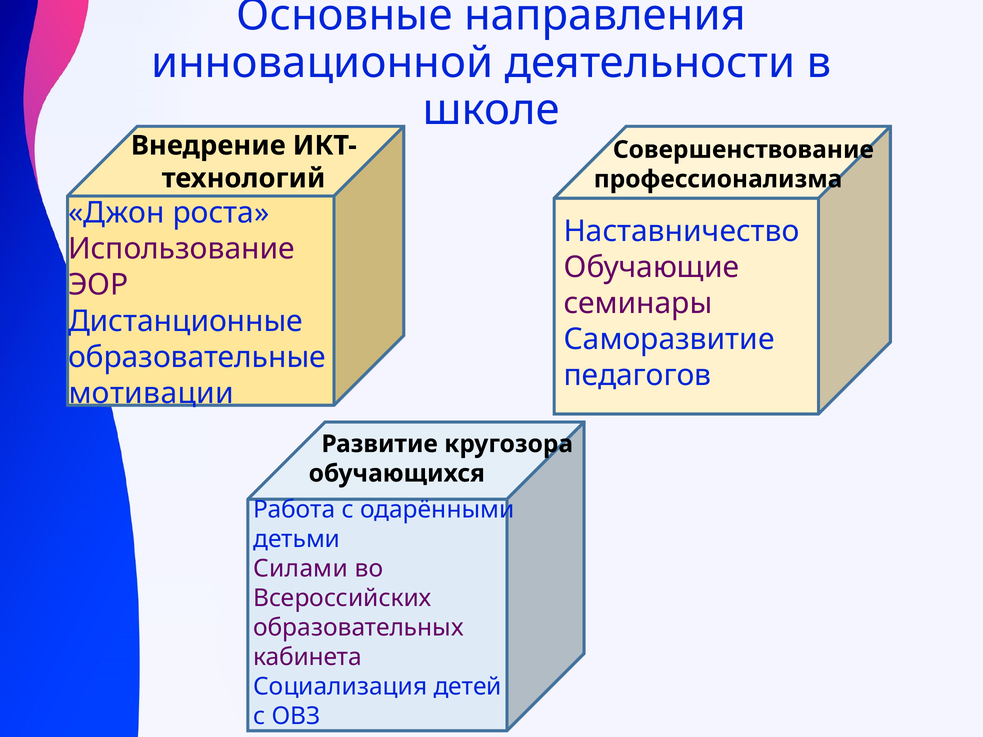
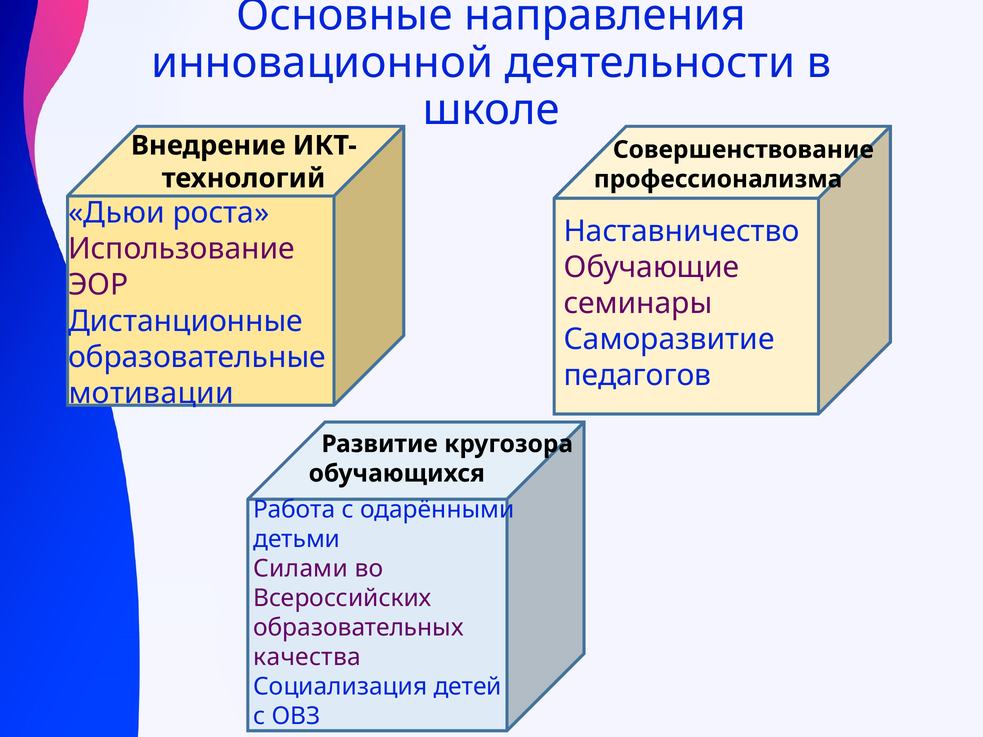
Джон: Джон -> Дьюи
кабинета: кабинета -> качества
